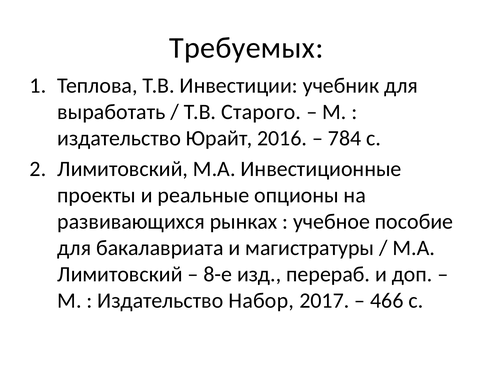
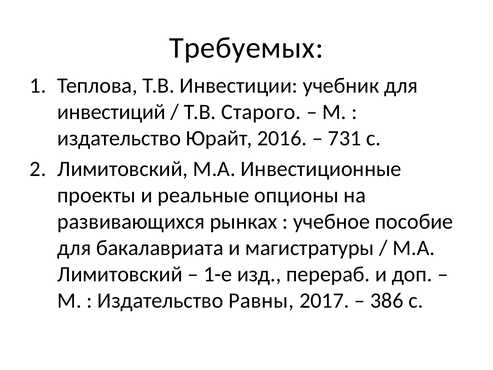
выработать: выработать -> инвестиций
784: 784 -> 731
8-е: 8-е -> 1-е
Набор: Набор -> Равны
466: 466 -> 386
